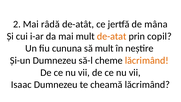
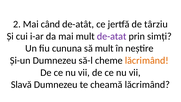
râdă: râdă -> când
mâna: mâna -> târziu
de-atat colour: orange -> purple
copil: copil -> simți
Isaac: Isaac -> Slavă
